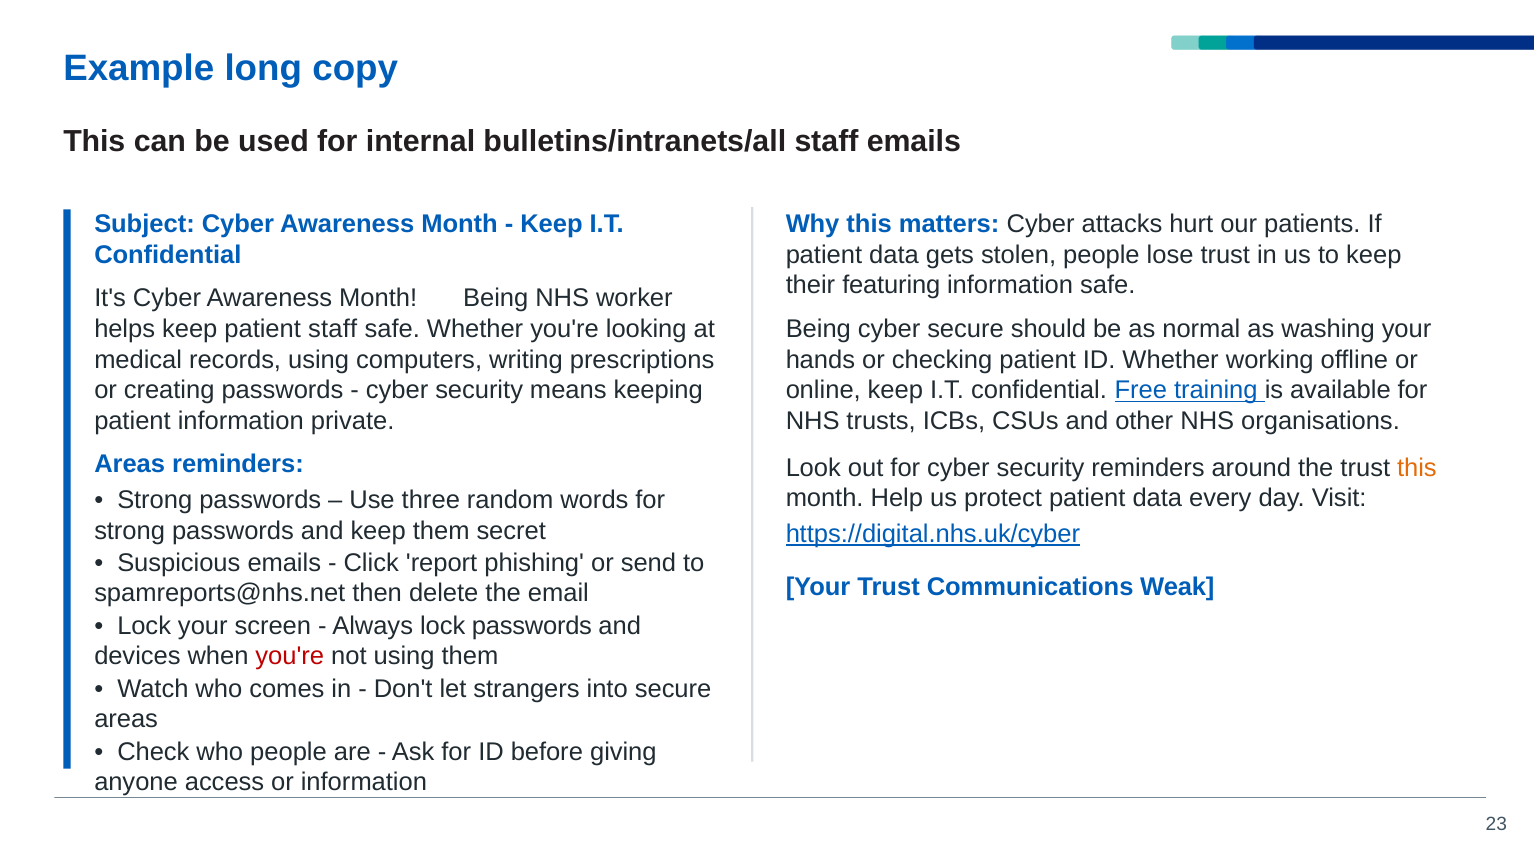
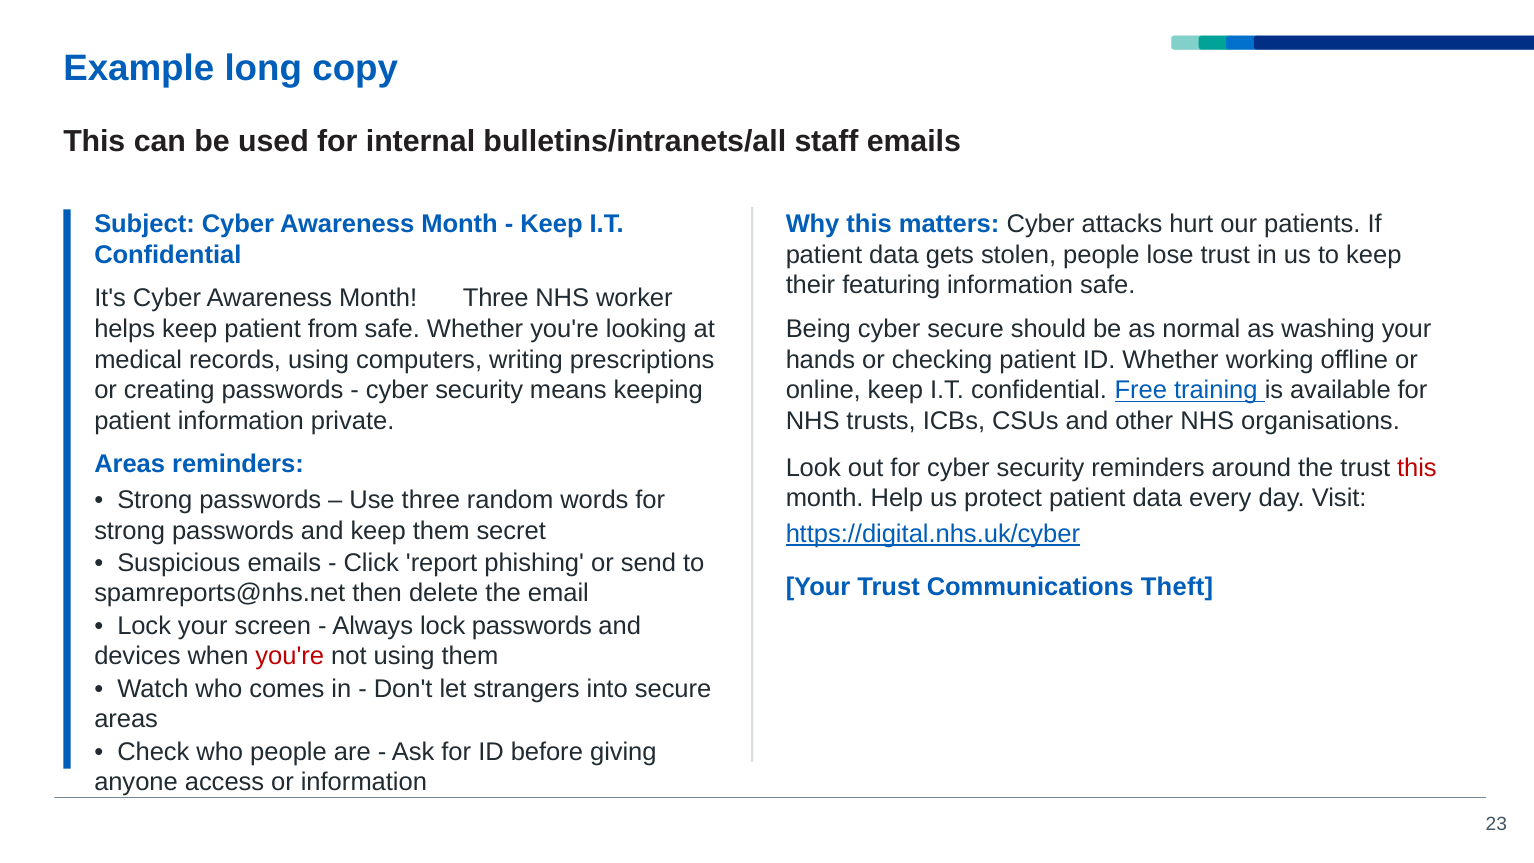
Month Being: Being -> Three
patient staff: staff -> from
this at (1417, 468) colour: orange -> red
Weak: Weak -> Theft
